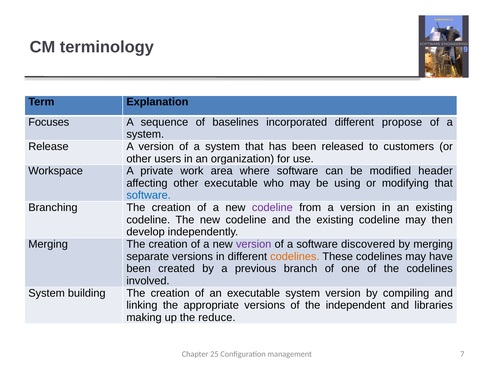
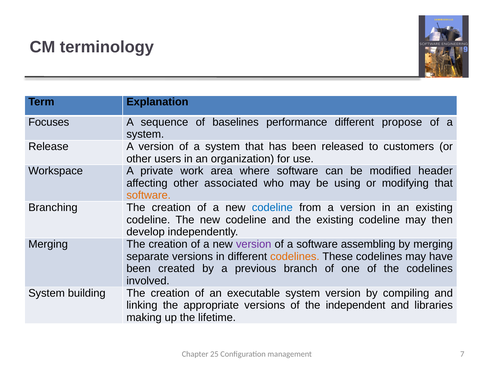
incorporated: incorporated -> performance
other executable: executable -> associated
software at (149, 195) colour: blue -> orange
codeline at (272, 207) colour: purple -> blue
discovered: discovered -> assembling
reduce: reduce -> lifetime
